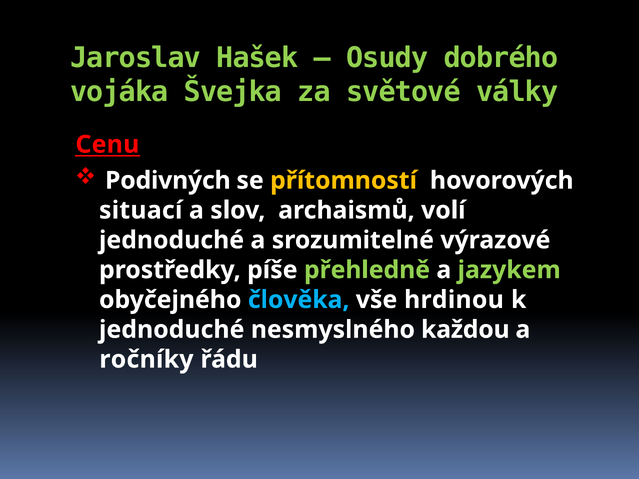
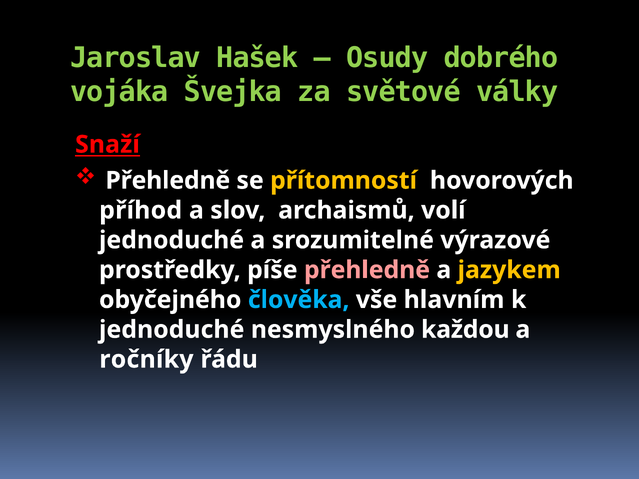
Cenu: Cenu -> Snaží
Podivných at (168, 181): Podivných -> Přehledně
situací: situací -> příhod
přehledně at (367, 270) colour: light green -> pink
jazykem colour: light green -> yellow
hrdinou: hrdinou -> hlavním
